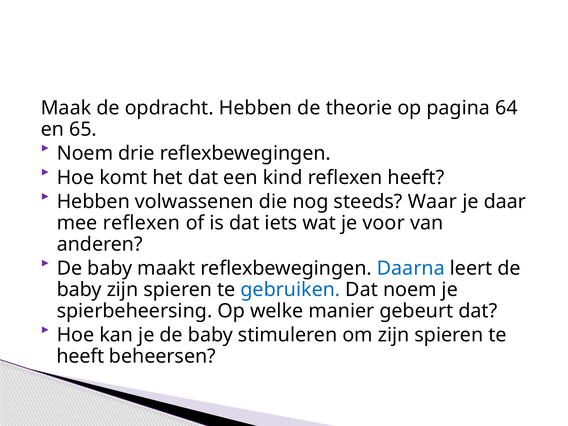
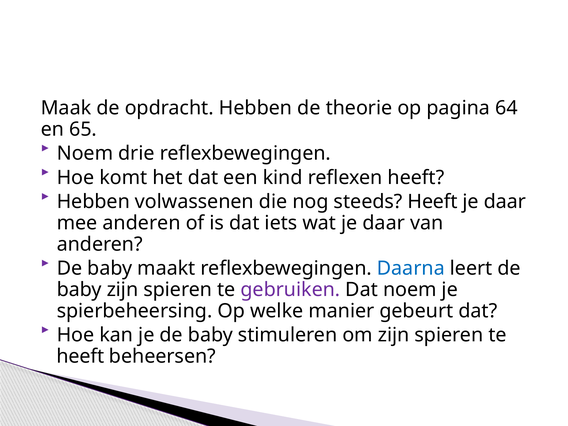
steeds Waar: Waar -> Heeft
mee reflexen: reflexen -> anderen
wat je voor: voor -> daar
gebruiken colour: blue -> purple
